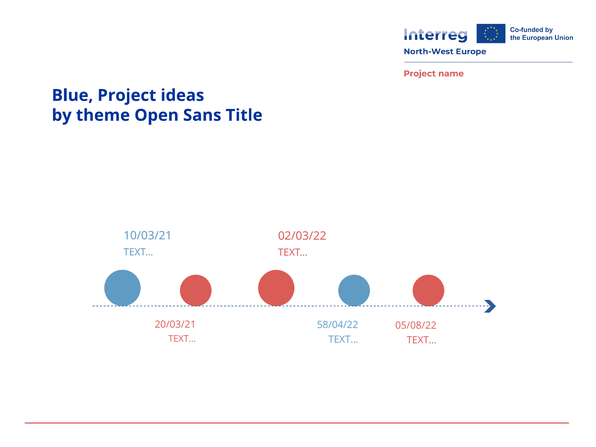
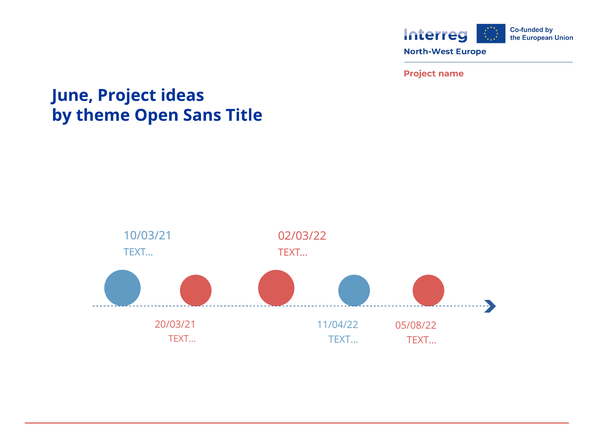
Blue: Blue -> June
58/04/22: 58/04/22 -> 11/04/22
